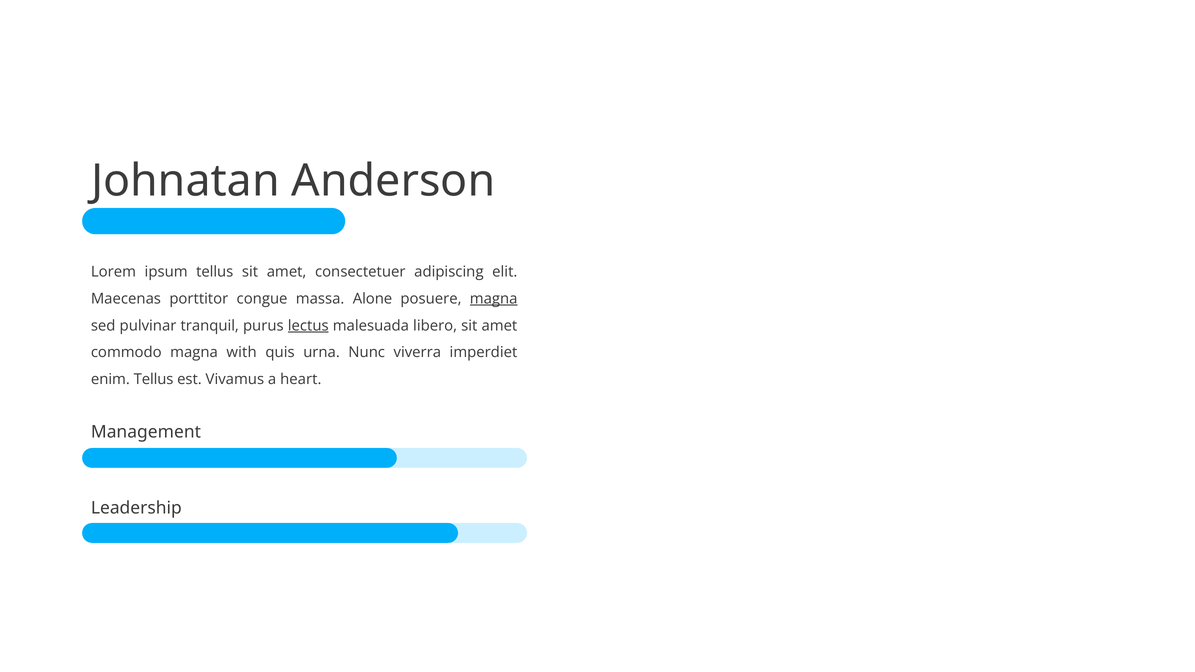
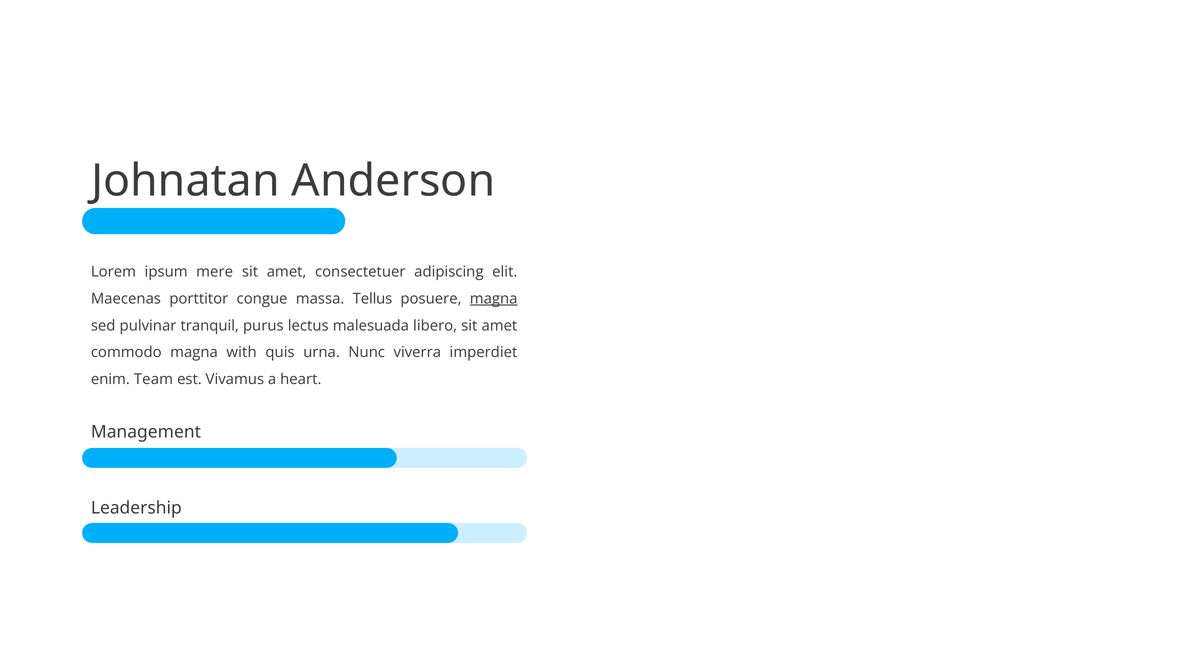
ipsum tellus: tellus -> mere
Alone: Alone -> Tellus
lectus underline: present -> none
enim Tellus: Tellus -> Team
